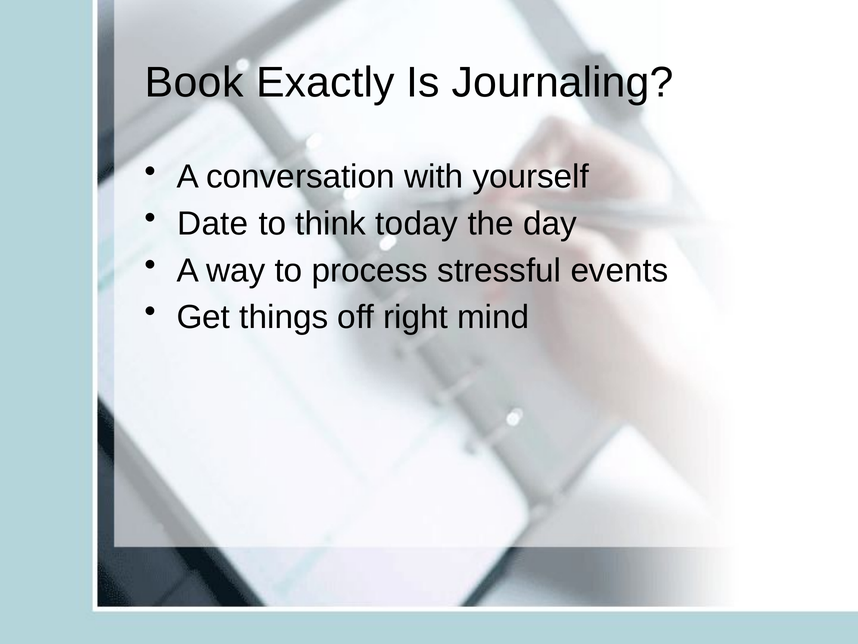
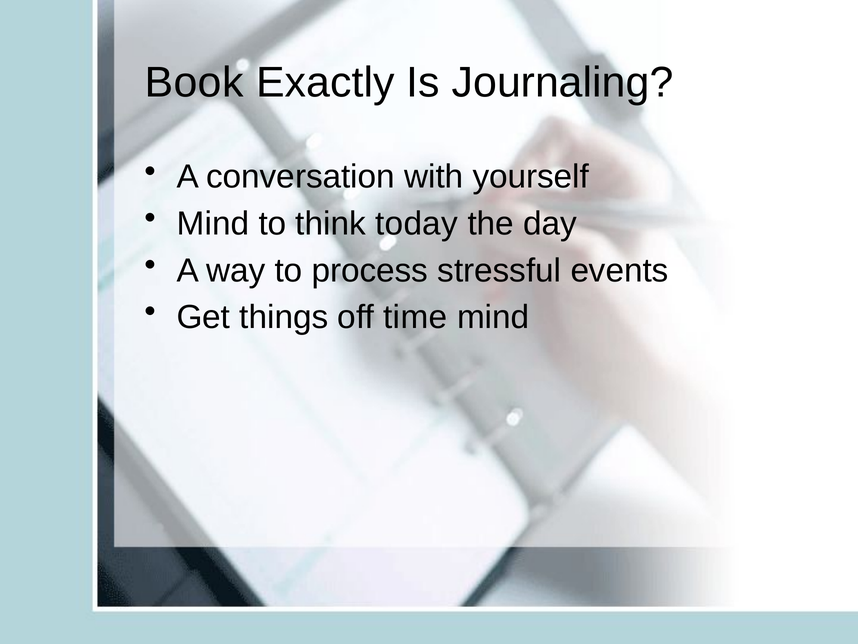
Date at (213, 224): Date -> Mind
right: right -> time
